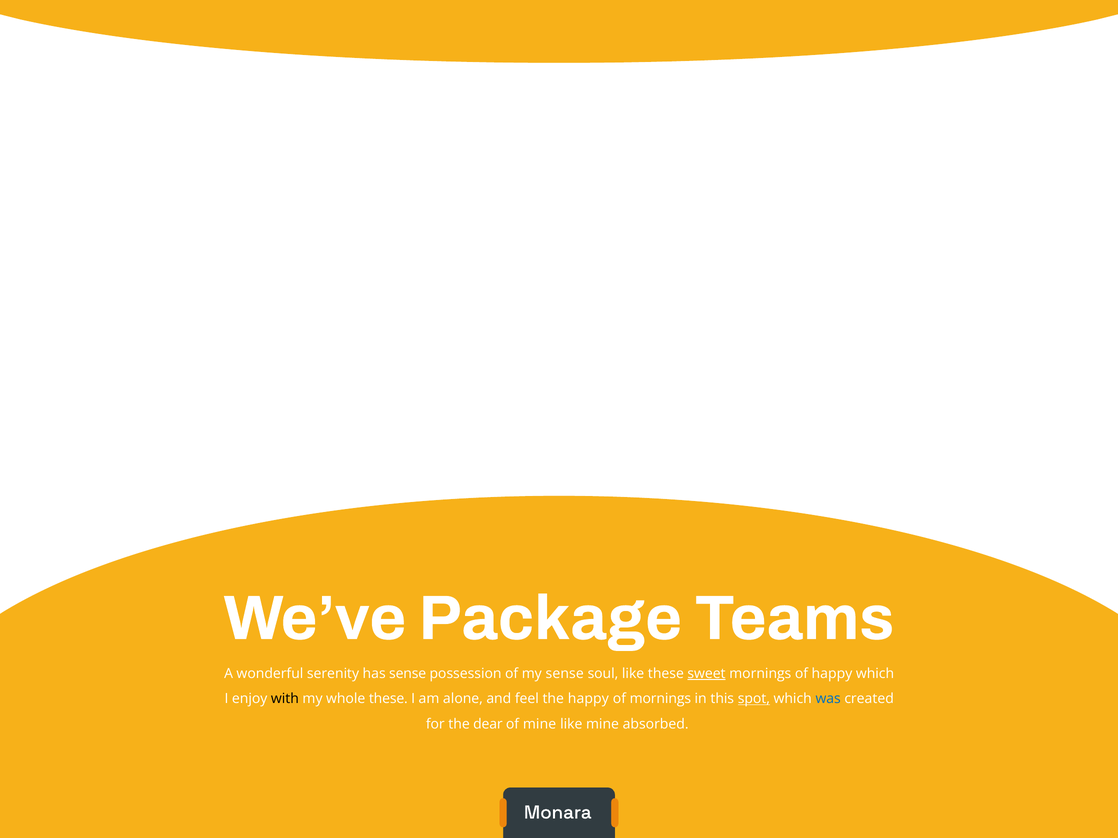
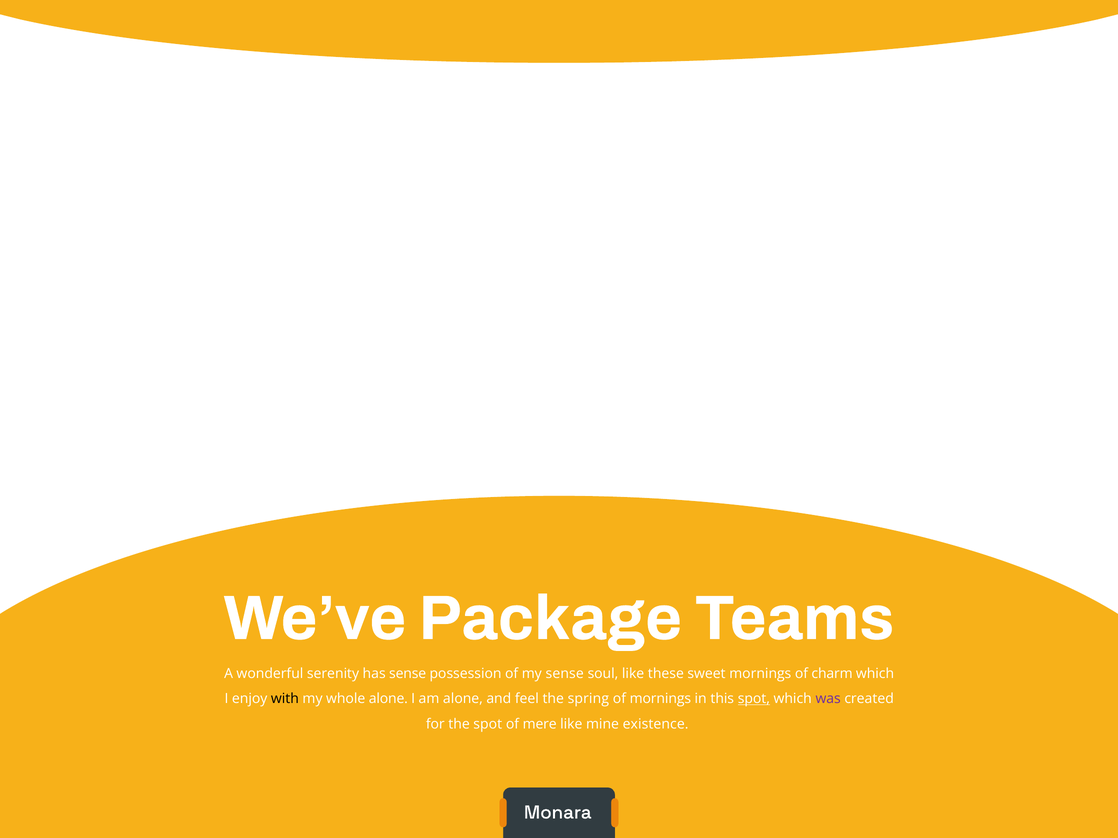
sweet underline: present -> none
of happy: happy -> charm
whole these: these -> alone
the happy: happy -> spring
was colour: blue -> purple
the dear: dear -> spot
of mine: mine -> mere
absorbed: absorbed -> existence
